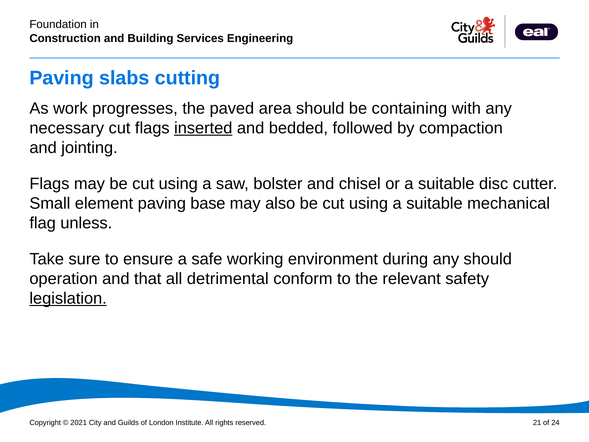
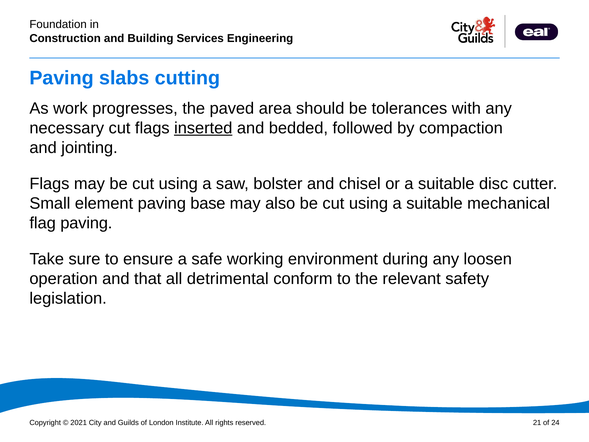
containing: containing -> tolerances
flag unless: unless -> paving
any should: should -> loosen
legislation underline: present -> none
